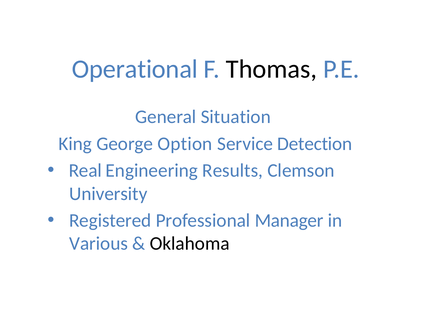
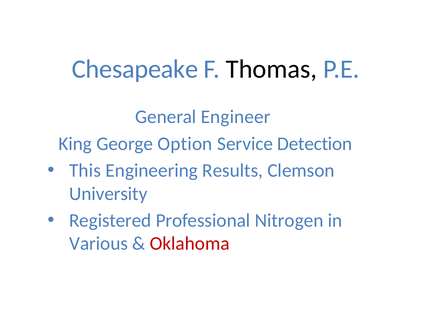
Operational: Operational -> Chesapeake
Situation: Situation -> Engineer
Real: Real -> This
Manager: Manager -> Nitrogen
Oklahoma colour: black -> red
